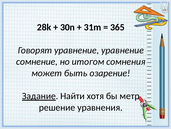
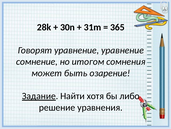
метр: метр -> либо
